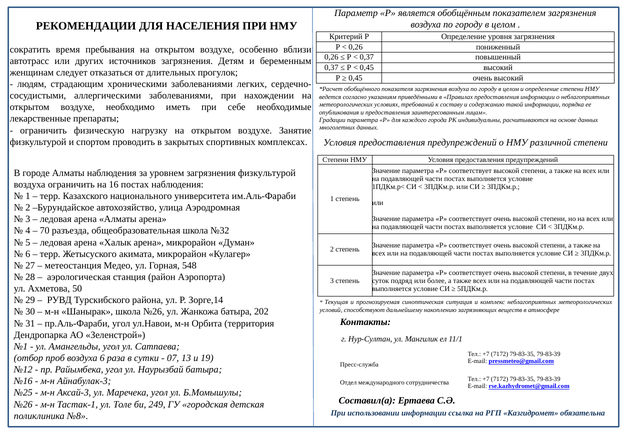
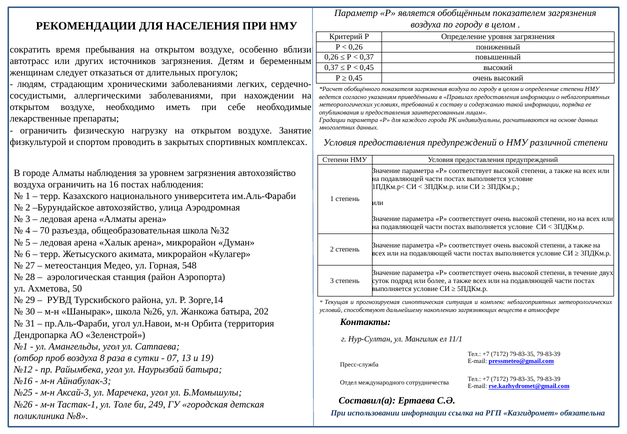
загрязнения физкультурой: физкультурой -> автохозяйство
воздуха 6: 6 -> 8
